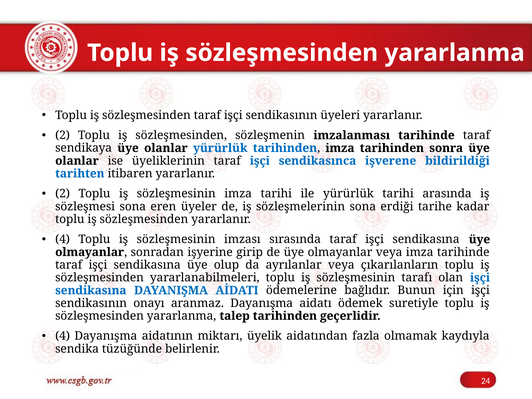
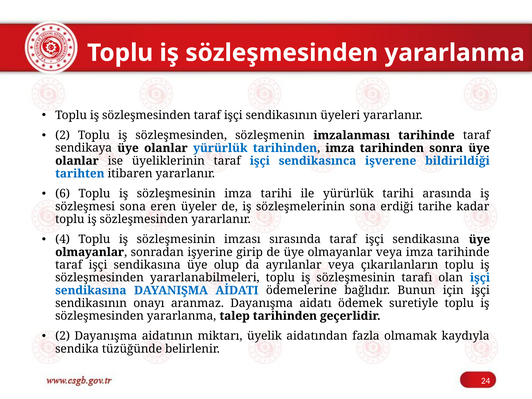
2 at (63, 194): 2 -> 6
4 at (63, 336): 4 -> 2
